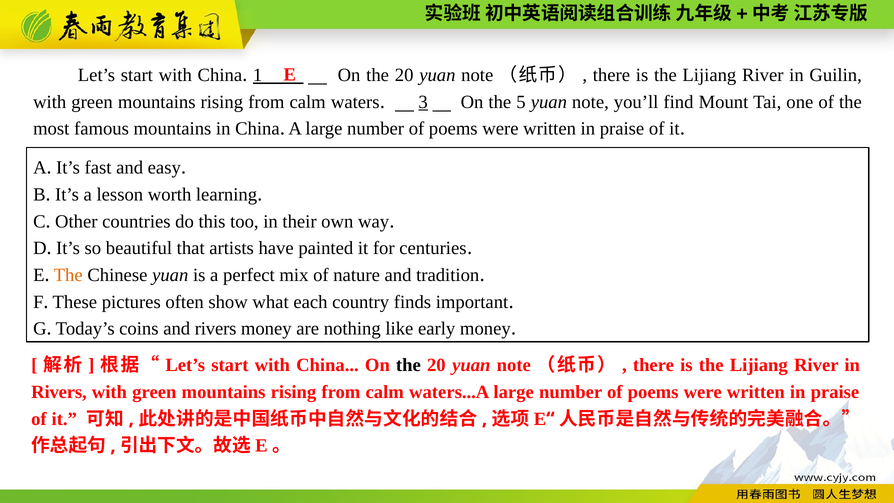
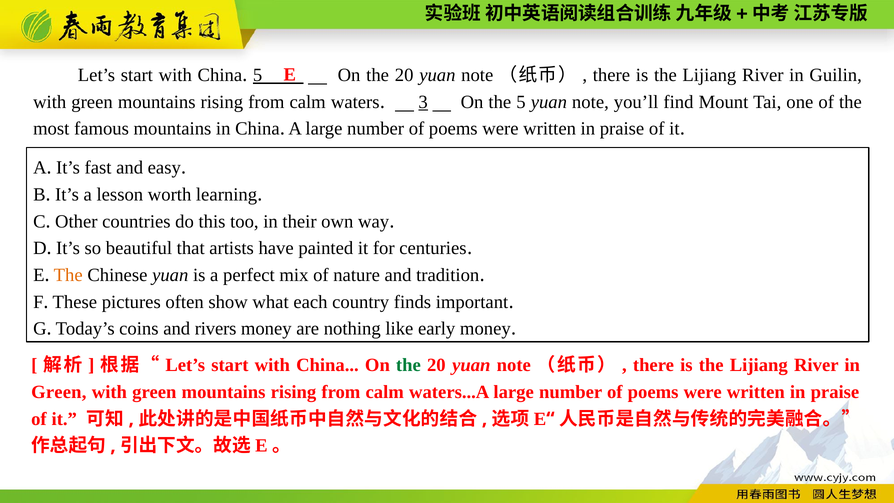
1 at (258, 75): 1 -> 5
the at (408, 365) colour: black -> green
Rivers at (59, 392): Rivers -> Green
